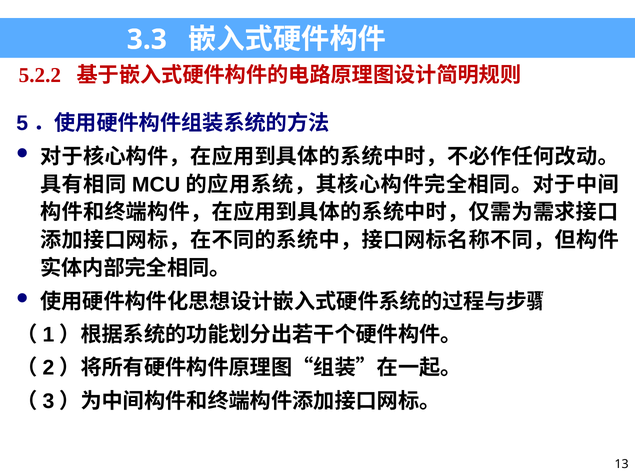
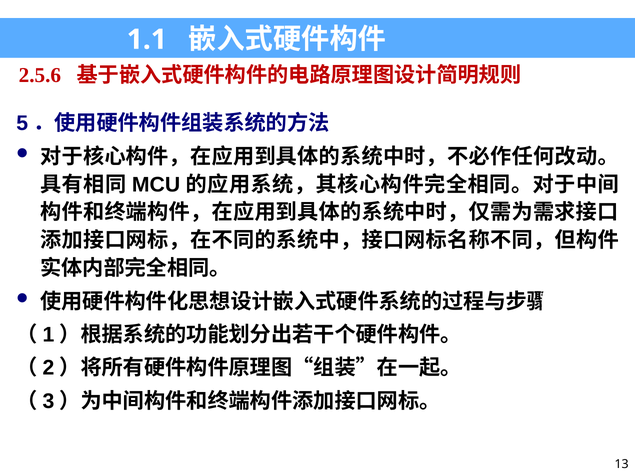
3.3: 3.3 -> 1.1
5.2.2: 5.2.2 -> 2.5.6
